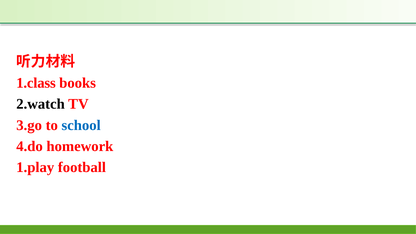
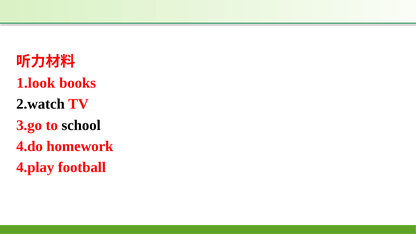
1.class: 1.class -> 1.look
school colour: blue -> black
1.play: 1.play -> 4.play
